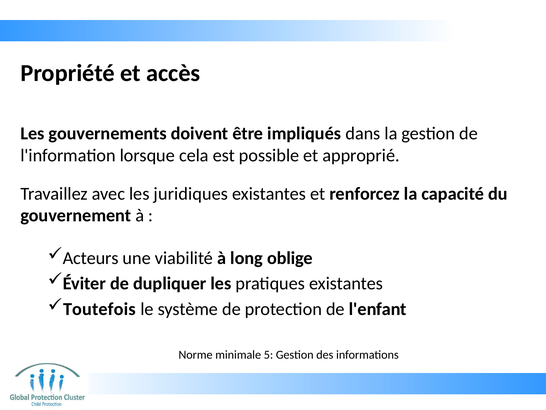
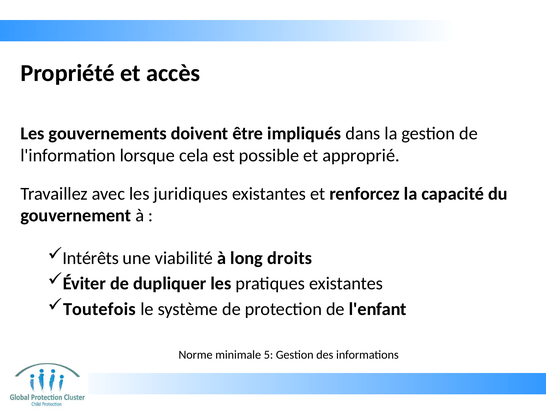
Acteurs: Acteurs -> Intérêts
oblige: oblige -> droits
